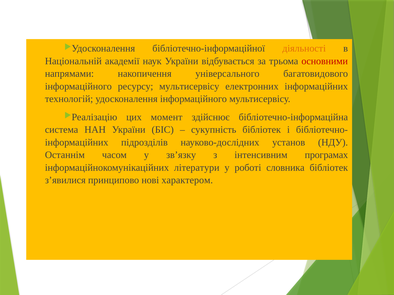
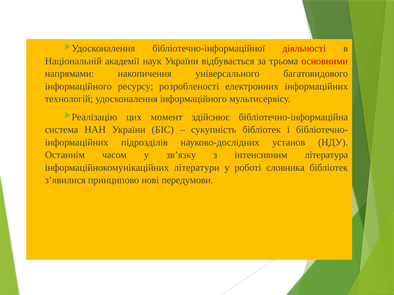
діяльності colour: orange -> red
ресурсу мультисервісу: мультисервісу -> розробленості
програмах: програмах -> література
характером: характером -> передумови
